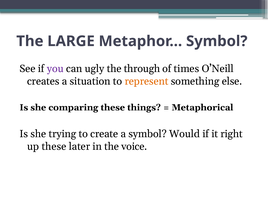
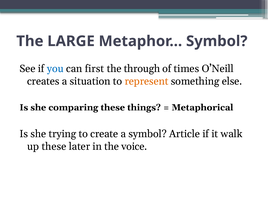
you colour: purple -> blue
ugly: ugly -> first
Would: Would -> Article
right: right -> walk
